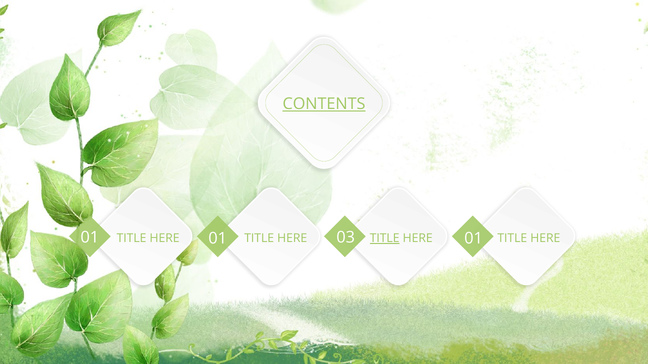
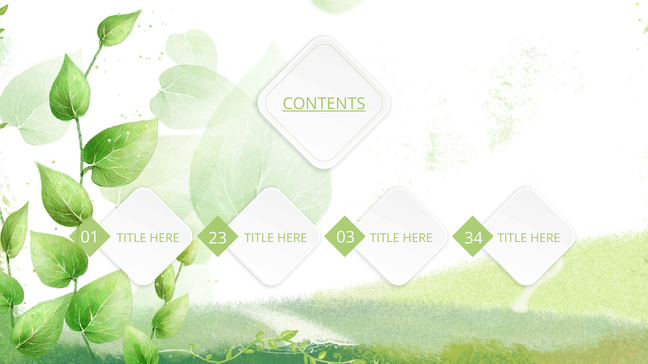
01 01: 01 -> 23
03 01: 01 -> 34
TITLE at (385, 239) underline: present -> none
